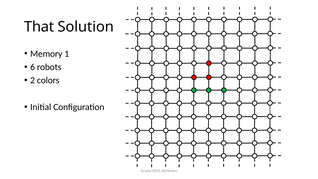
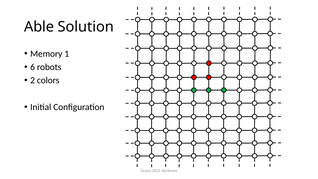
That: That -> Able
